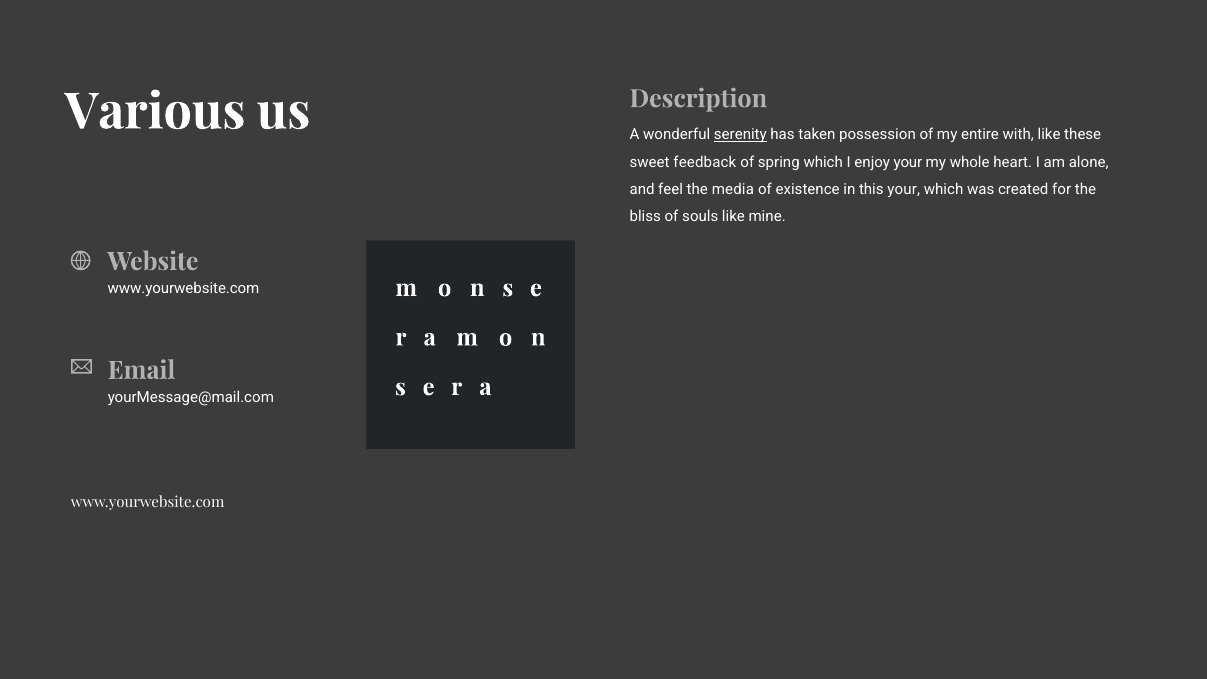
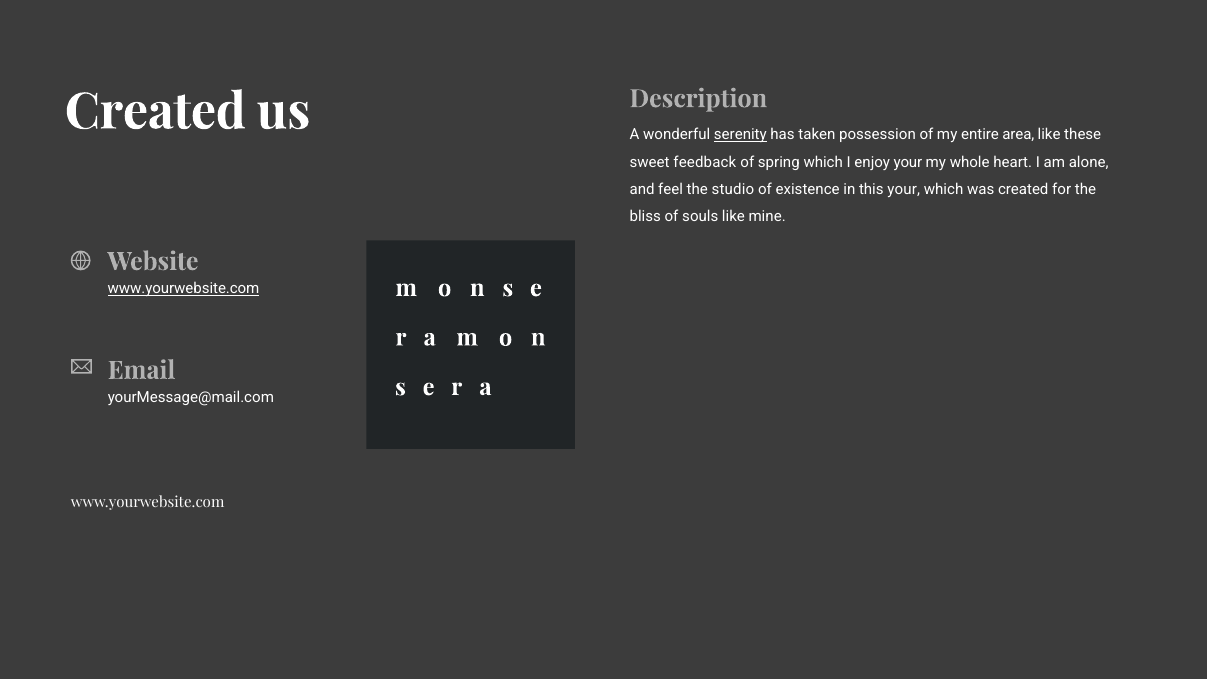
Various at (155, 112): Various -> Created
with: with -> area
media: media -> studio
www.yourwebsite.com at (183, 289) underline: none -> present
